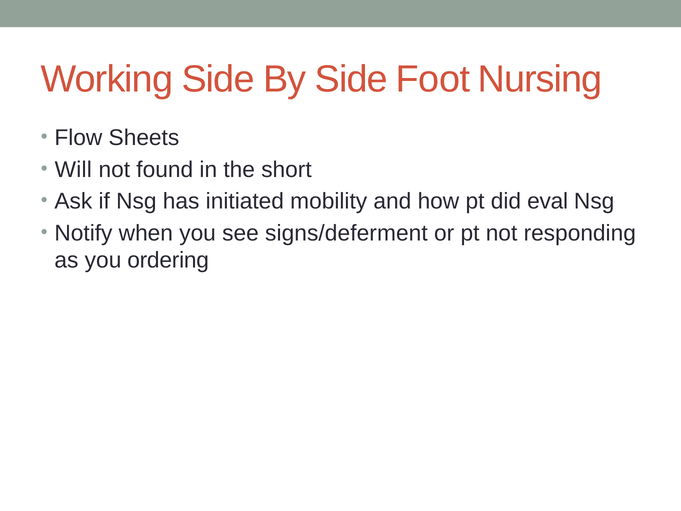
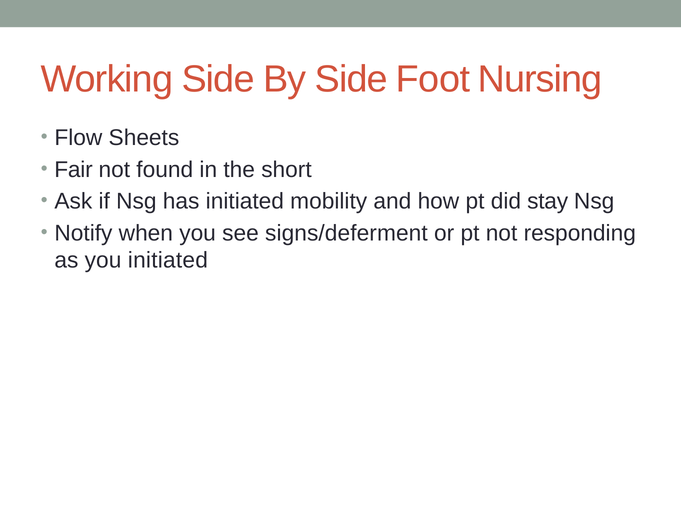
Will: Will -> Fair
eval: eval -> stay
you ordering: ordering -> initiated
